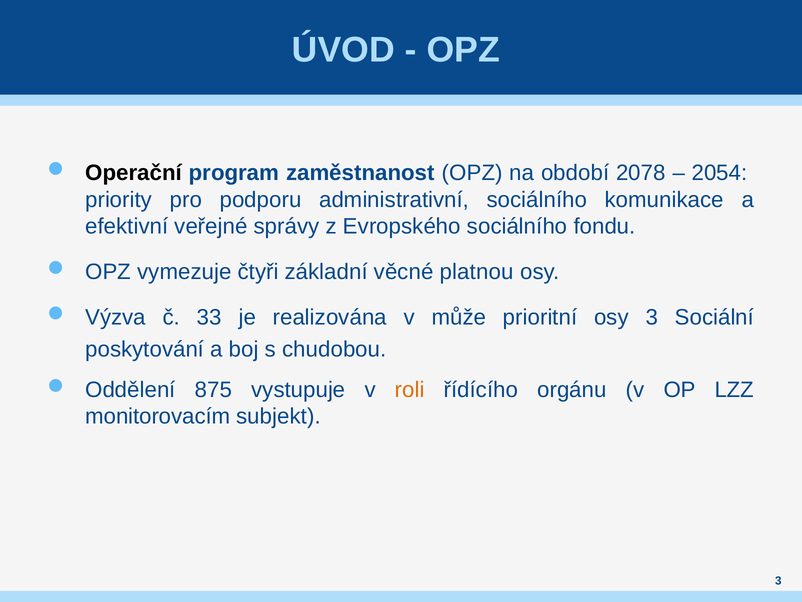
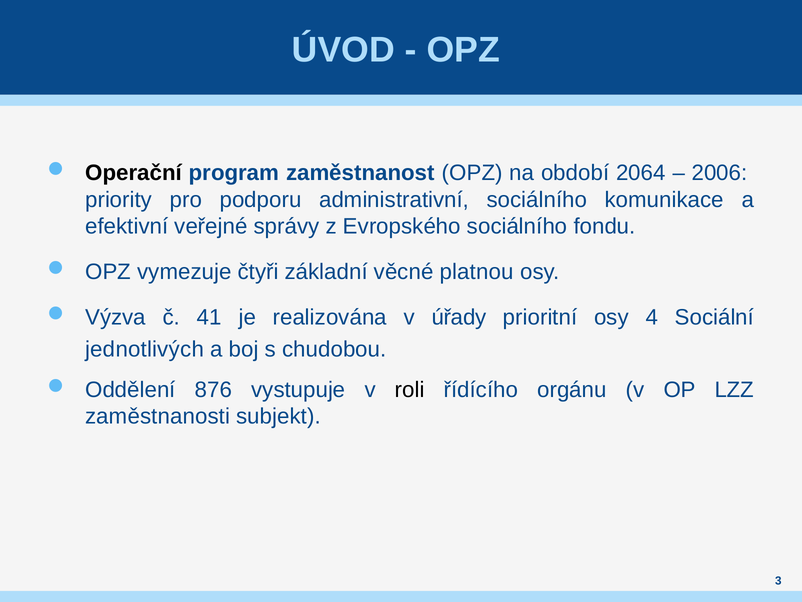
2078: 2078 -> 2064
2054: 2054 -> 2006
33: 33 -> 41
může: může -> úřady
osy 3: 3 -> 4
poskytování: poskytování -> jednotlivých
875: 875 -> 876
roli colour: orange -> black
monitorovacím: monitorovacím -> zaměstnanosti
